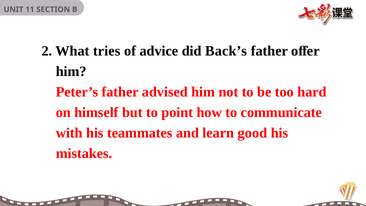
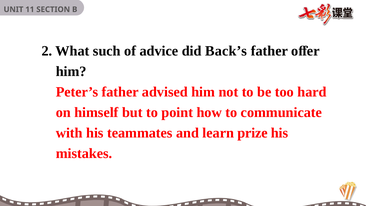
tries: tries -> such
good: good -> prize
